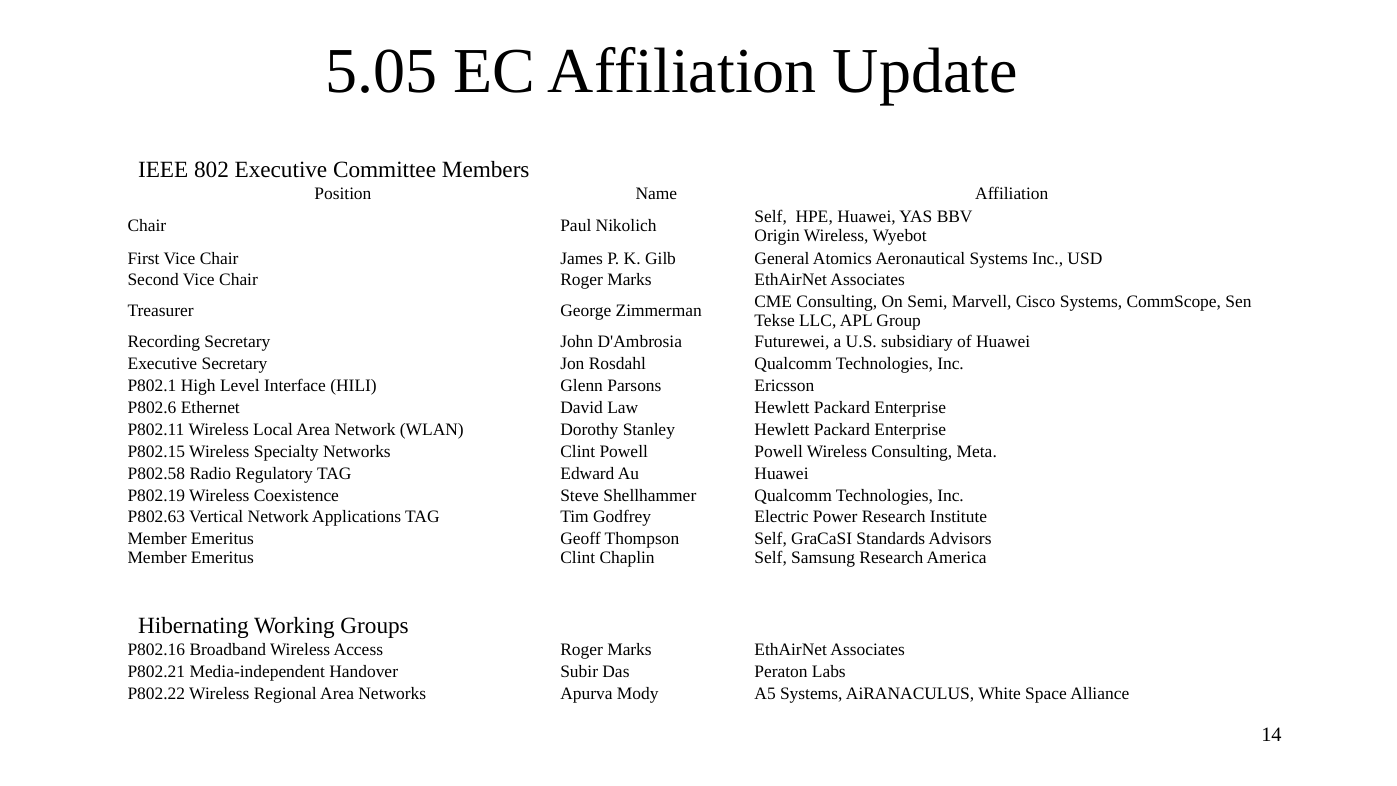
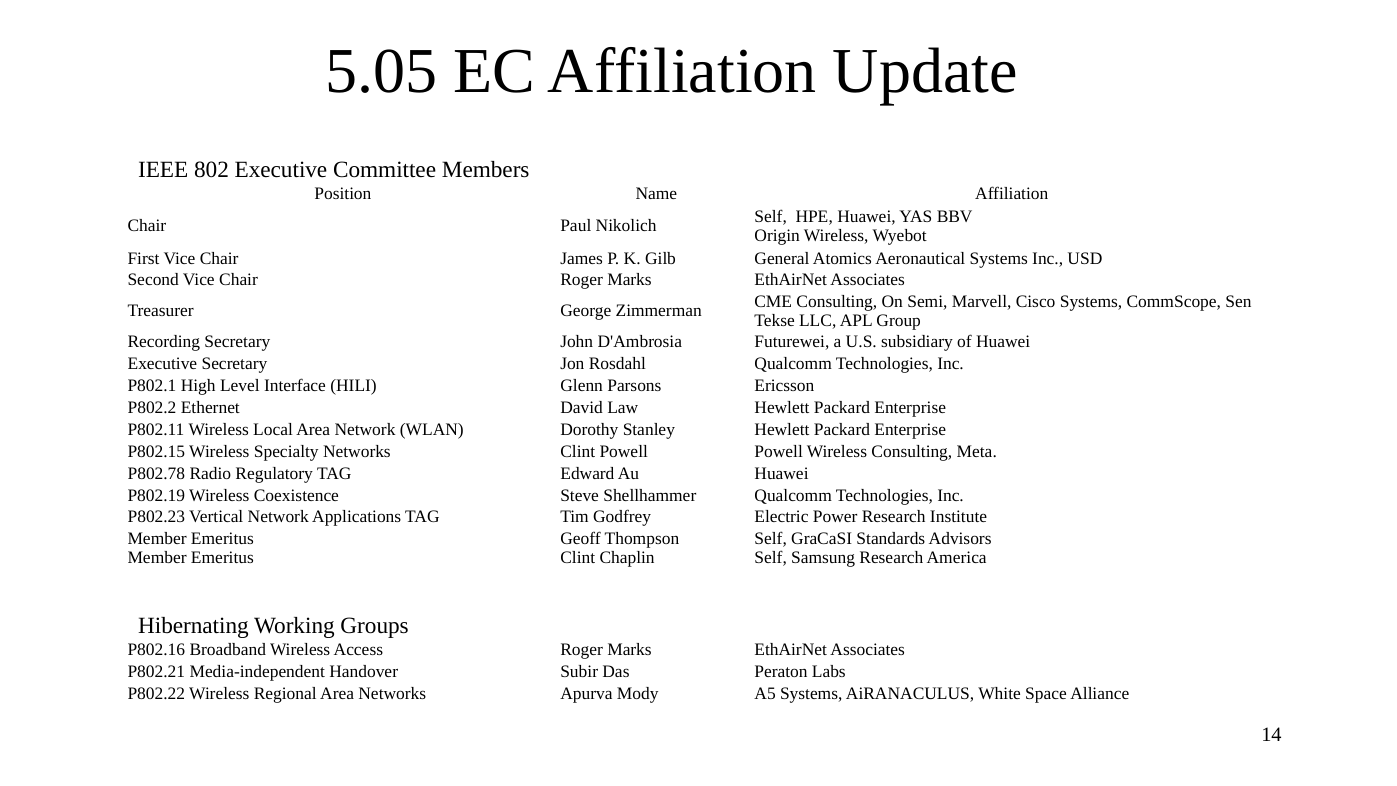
P802.6: P802.6 -> P802.2
P802.58: P802.58 -> P802.78
P802.63: P802.63 -> P802.23
